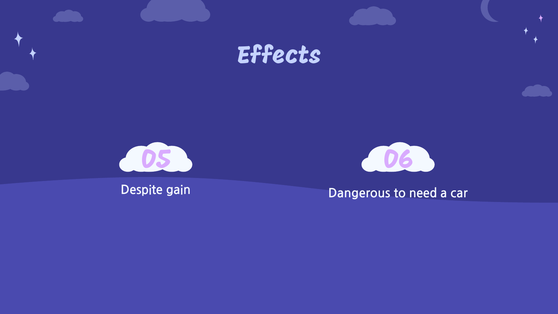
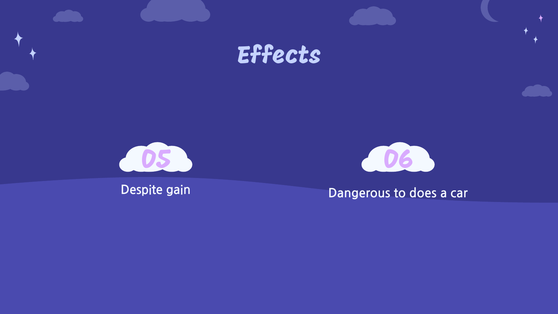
need: need -> does
